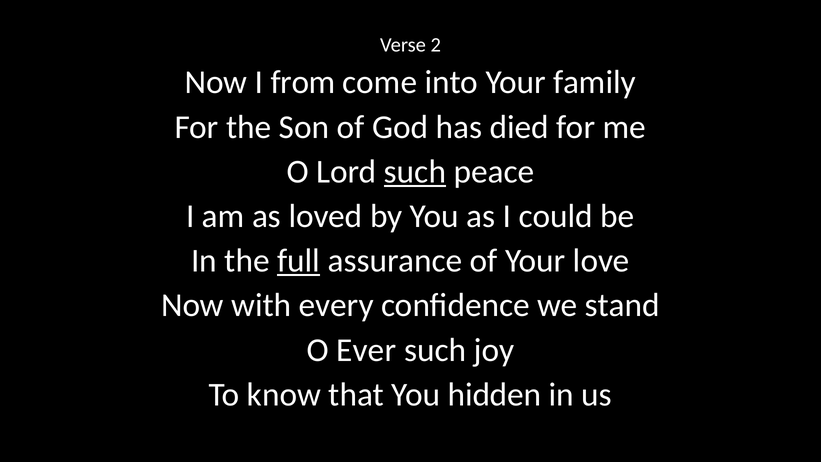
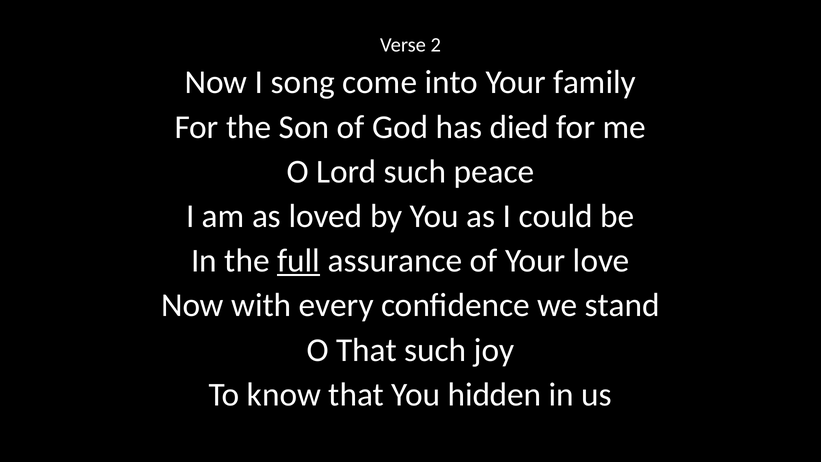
from: from -> song
such at (415, 172) underline: present -> none
O Ever: Ever -> That
